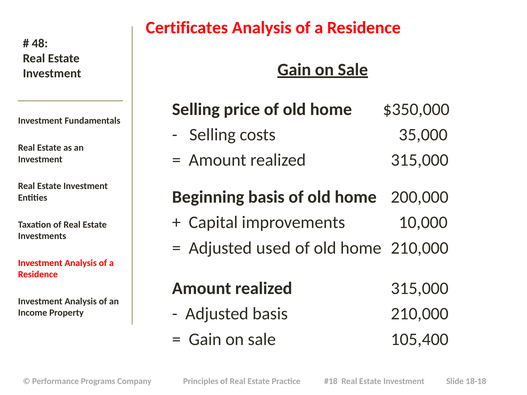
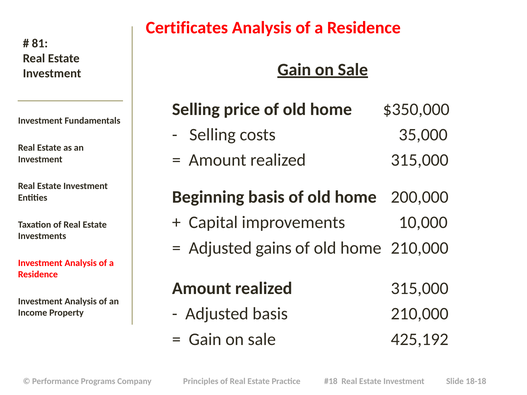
48: 48 -> 81
used: used -> gains
105,400: 105,400 -> 425,192
